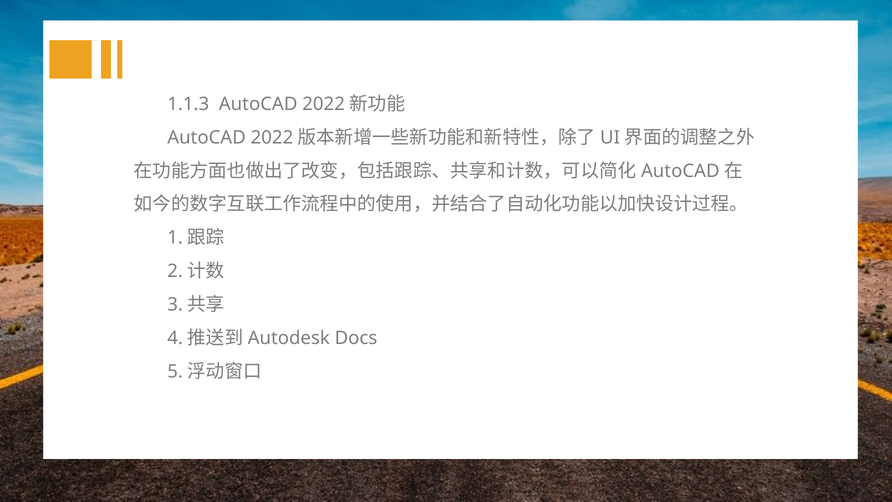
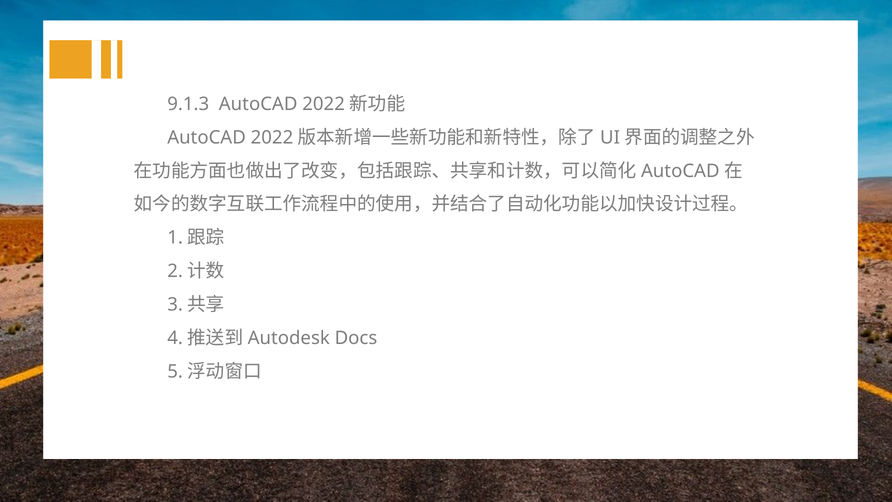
1.1.3: 1.1.3 -> 9.1.3
